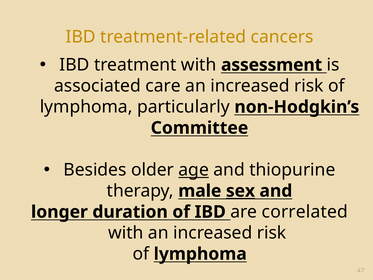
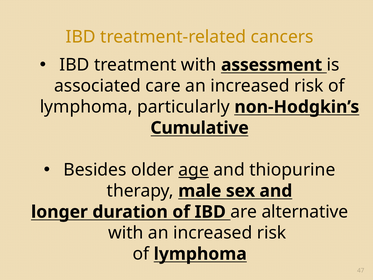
Committee: Committee -> Cumulative
sex underline: present -> none
correlated: correlated -> alternative
